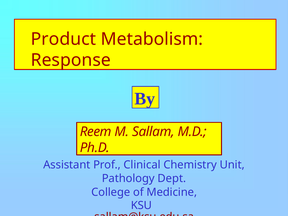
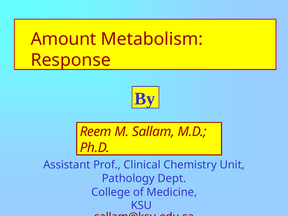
Product: Product -> Amount
